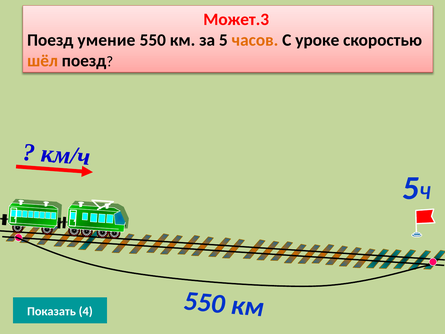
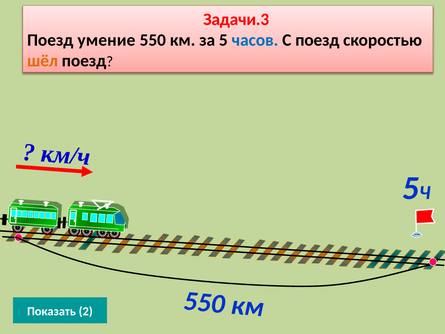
Может.3: Может.3 -> Задачи.3
часов colour: orange -> blue
С уроке: уроке -> поезд
4: 4 -> 2
